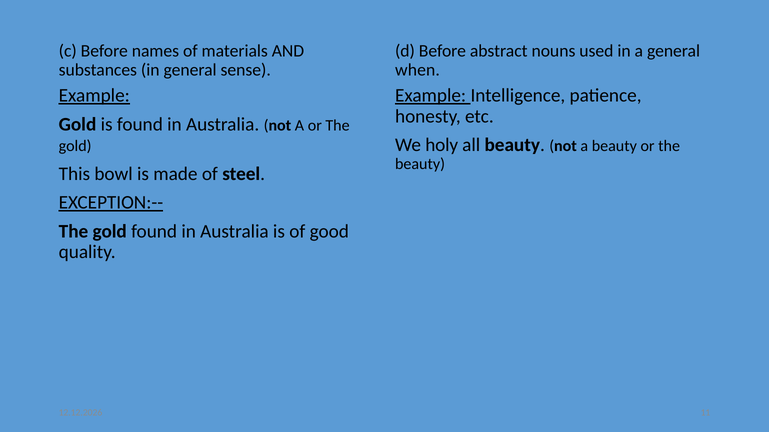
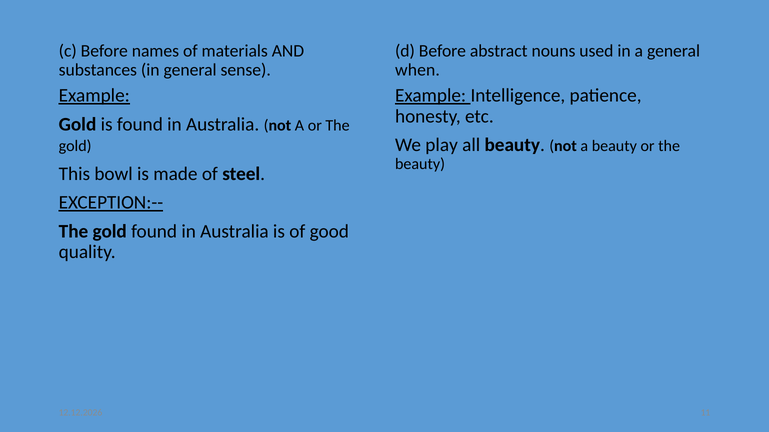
holy: holy -> play
